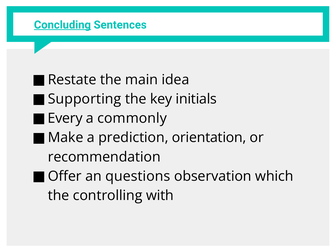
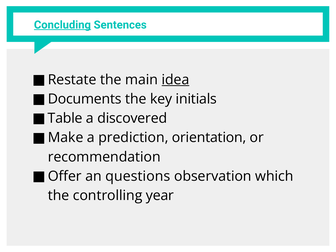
idea underline: none -> present
Supporting: Supporting -> Documents
Every: Every -> Table
commonly: commonly -> discovered
with: with -> year
